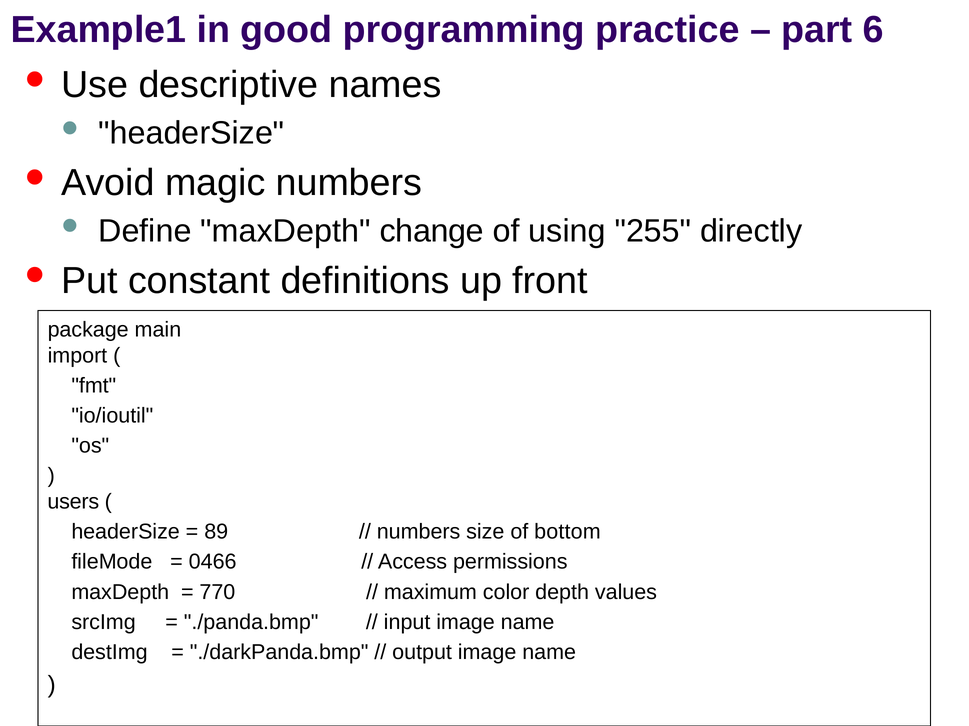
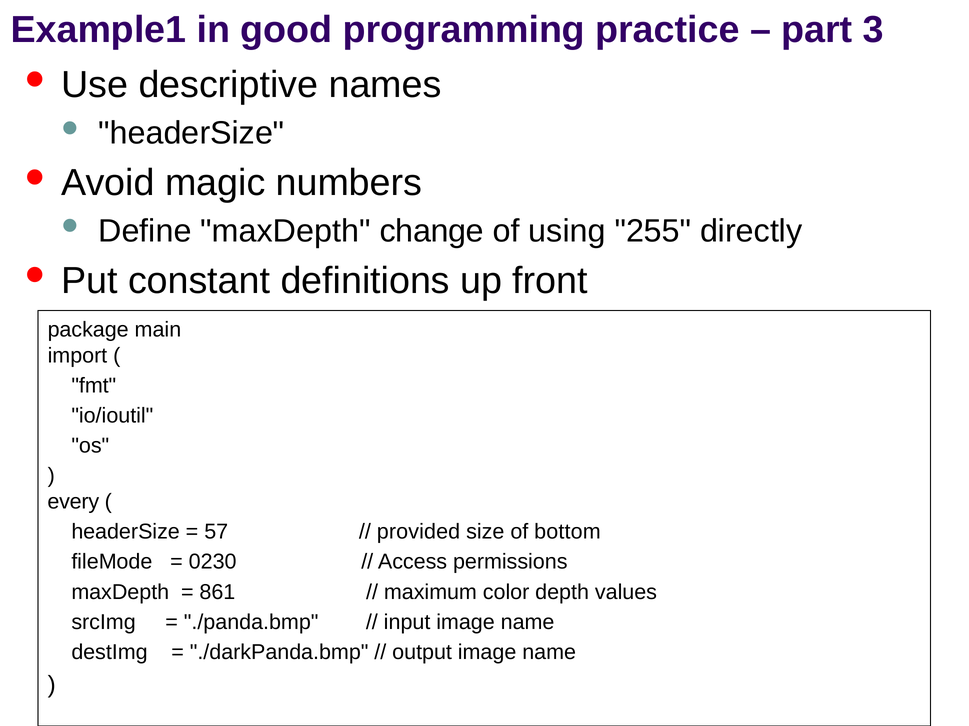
6: 6 -> 3
users: users -> every
89: 89 -> 57
numbers at (419, 532): numbers -> provided
0466: 0466 -> 0230
770: 770 -> 861
